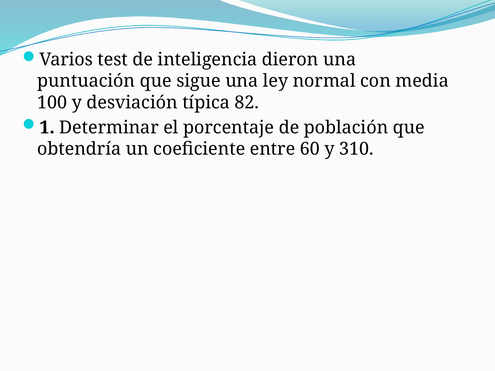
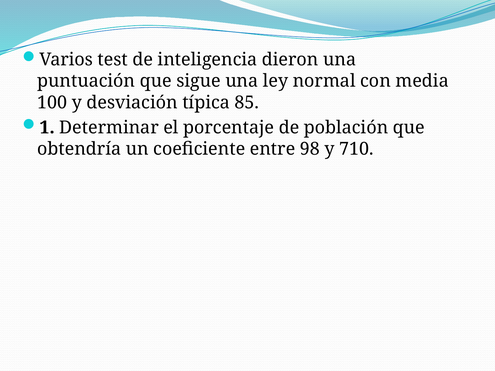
82: 82 -> 85
60: 60 -> 98
310: 310 -> 710
